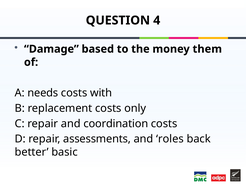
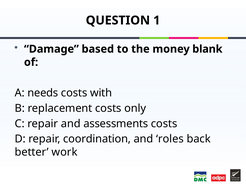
4: 4 -> 1
them: them -> blank
coordination: coordination -> assessments
assessments: assessments -> coordination
basic: basic -> work
